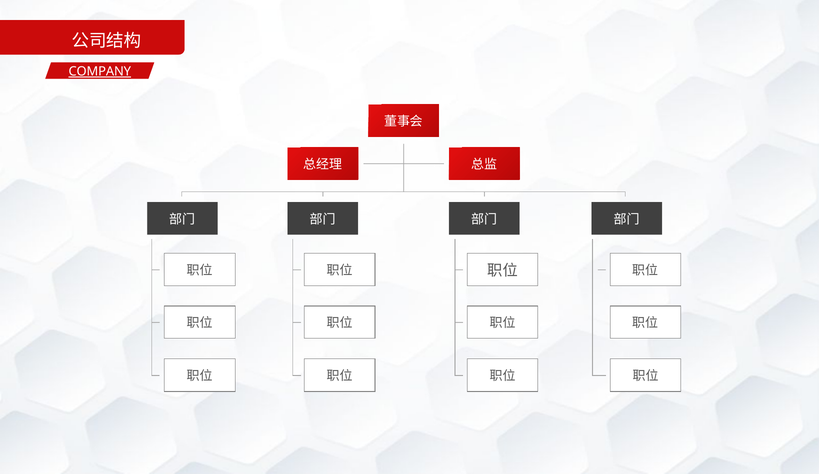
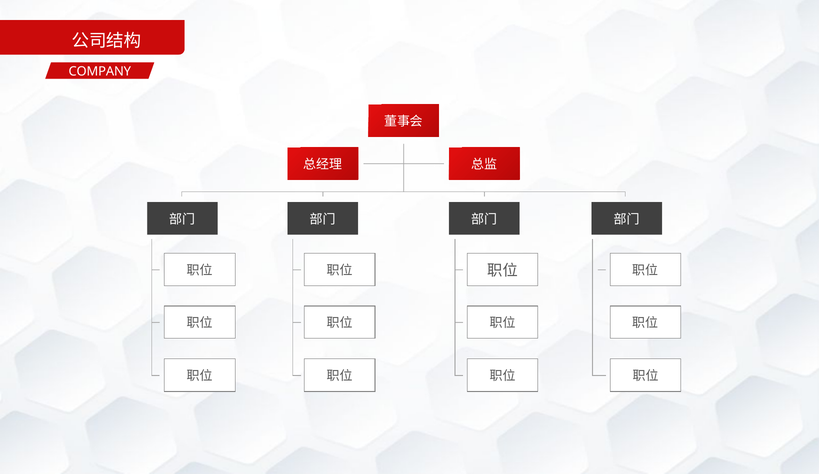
COMPANY underline: present -> none
